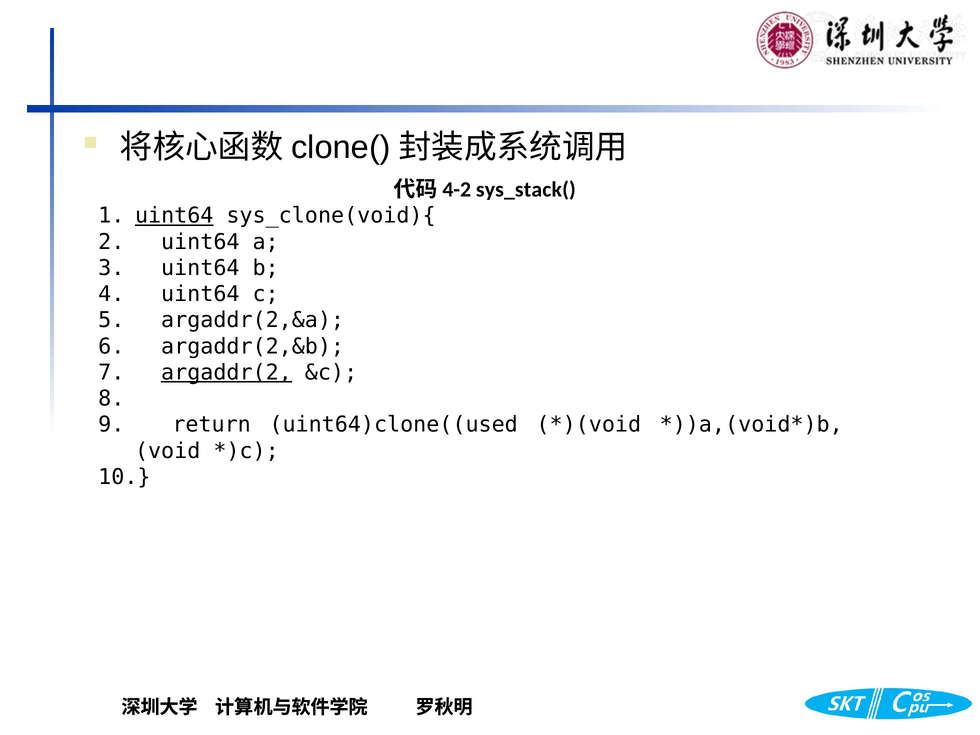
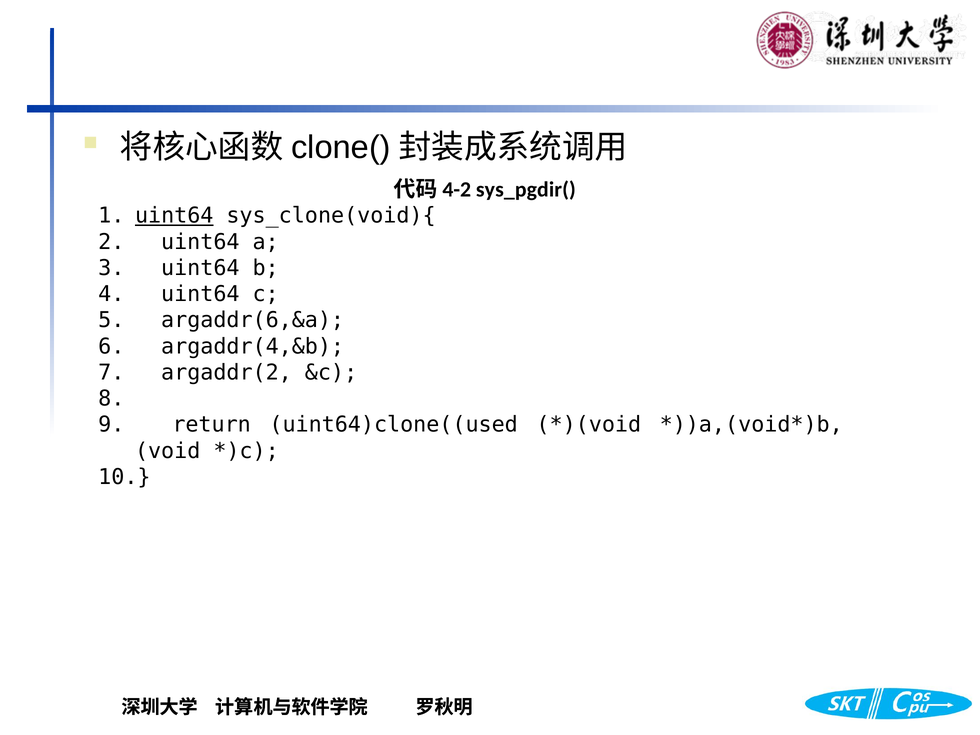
sys_stack(: sys_stack( -> sys_pgdir(
argaddr(2,&a: argaddr(2,&a -> argaddr(6,&a
argaddr(2,&b: argaddr(2,&b -> argaddr(4,&b
argaddr(2 underline: present -> none
